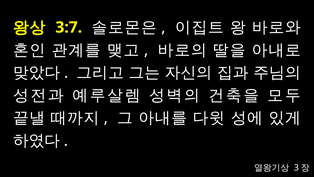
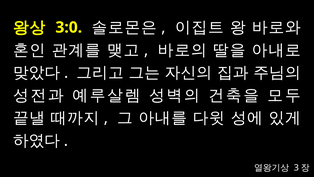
3:7: 3:7 -> 3:0
